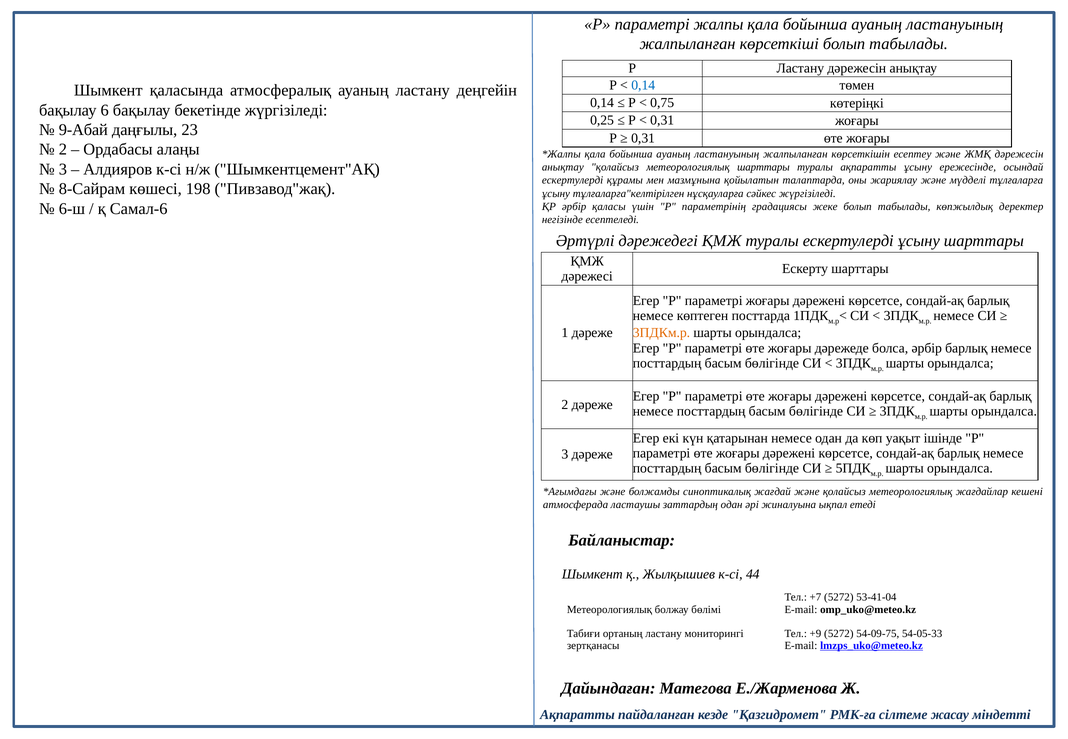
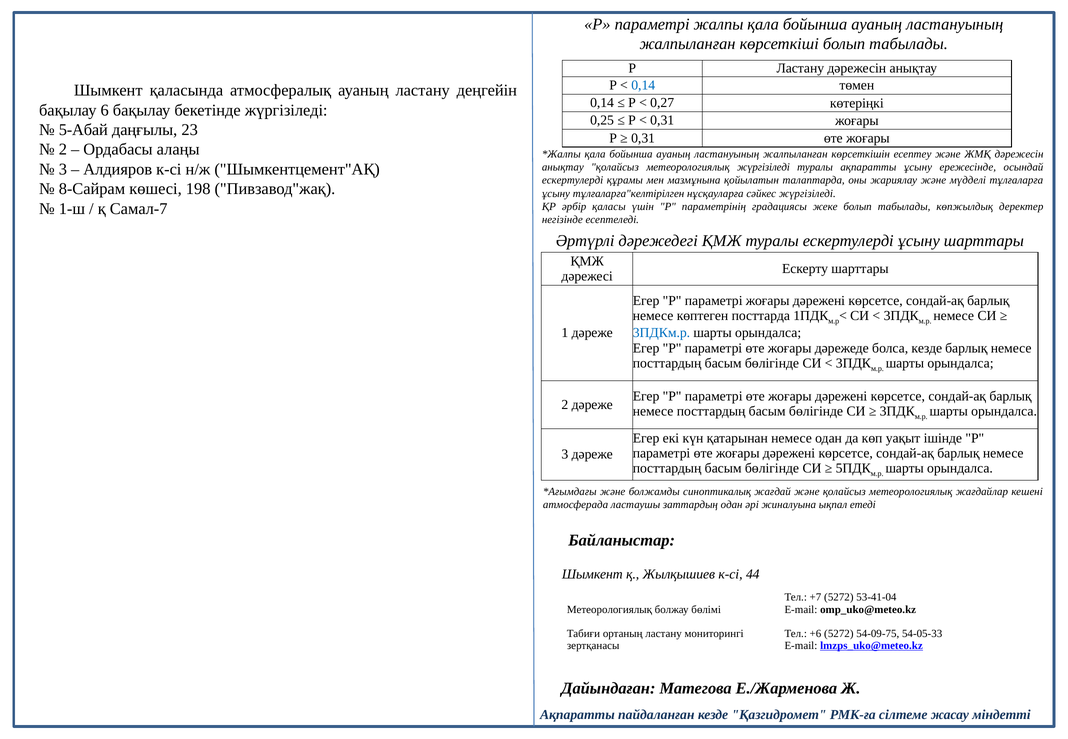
0,75: 0,75 -> 0,27
9-Абай: 9-Абай -> 5-Абай
метеорологиялық шарттары: шарттары -> жүргізіледі
6-ш: 6-ш -> 1-ш
Самал-6: Самал-6 -> Самал-7
3ПДКм.р colour: orange -> blue
болса әрбір: әрбір -> кезде
+9: +9 -> +6
